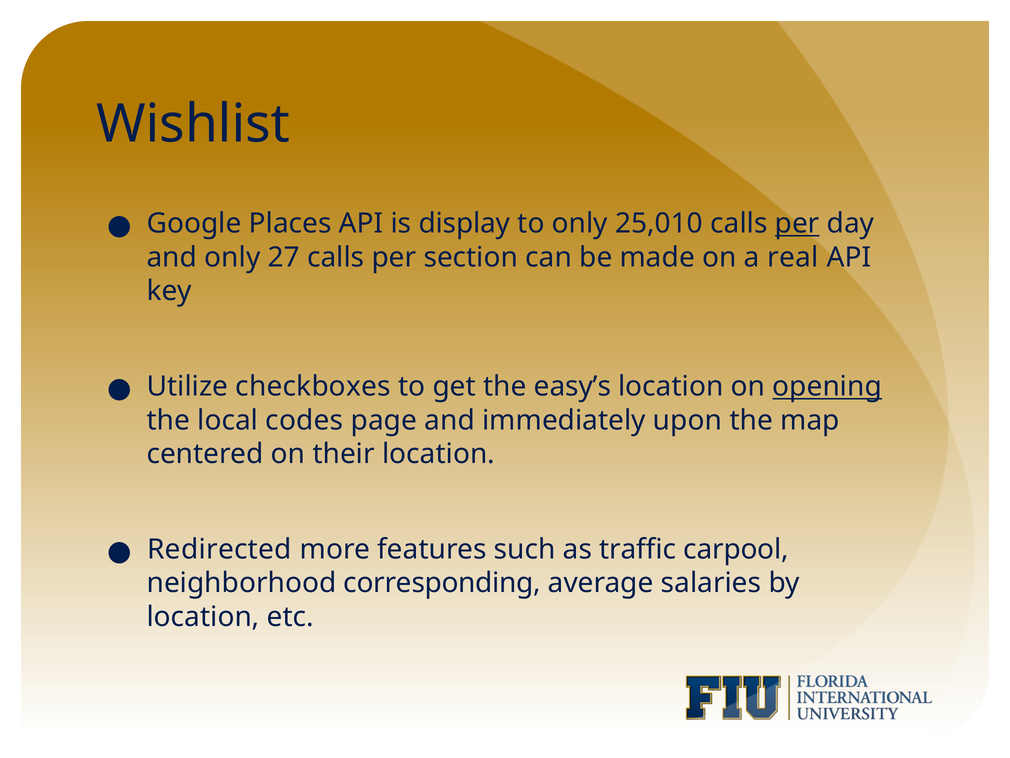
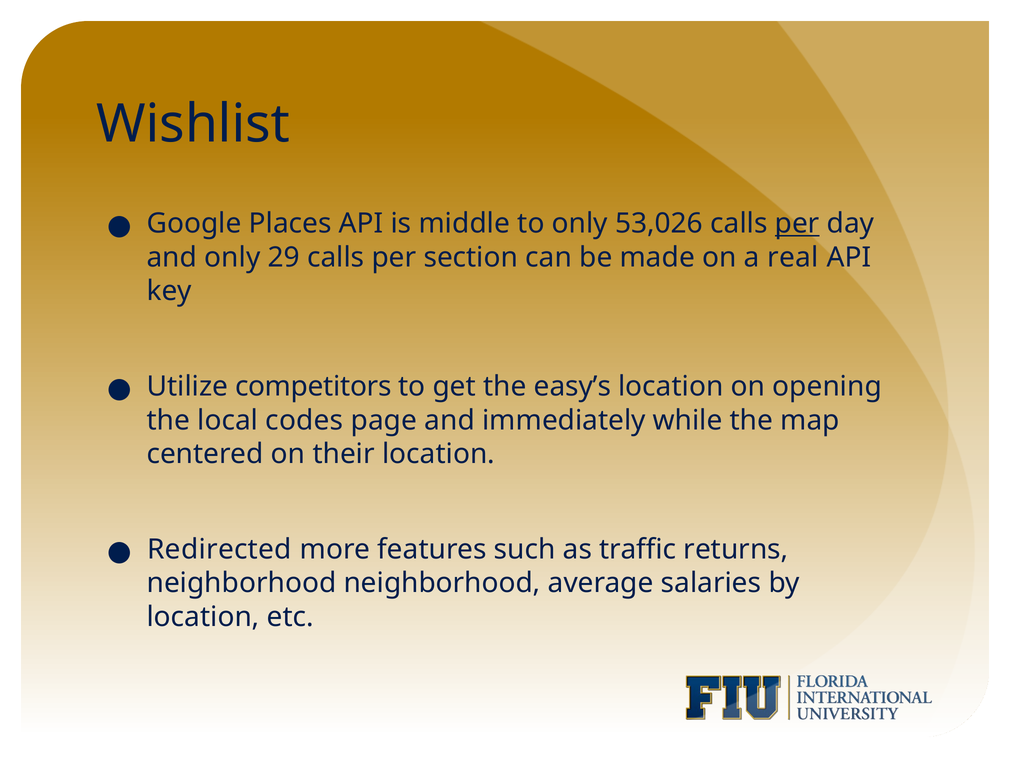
display: display -> middle
25,010: 25,010 -> 53,026
27: 27 -> 29
checkboxes: checkboxes -> competitors
opening underline: present -> none
upon: upon -> while
carpool: carpool -> returns
neighborhood corresponding: corresponding -> neighborhood
